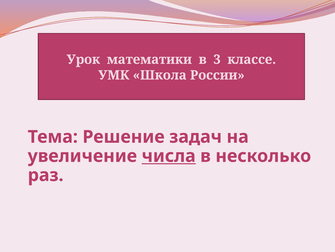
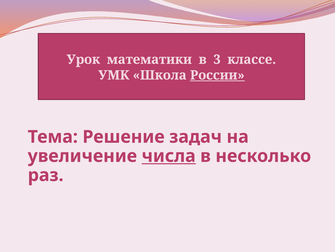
России underline: none -> present
